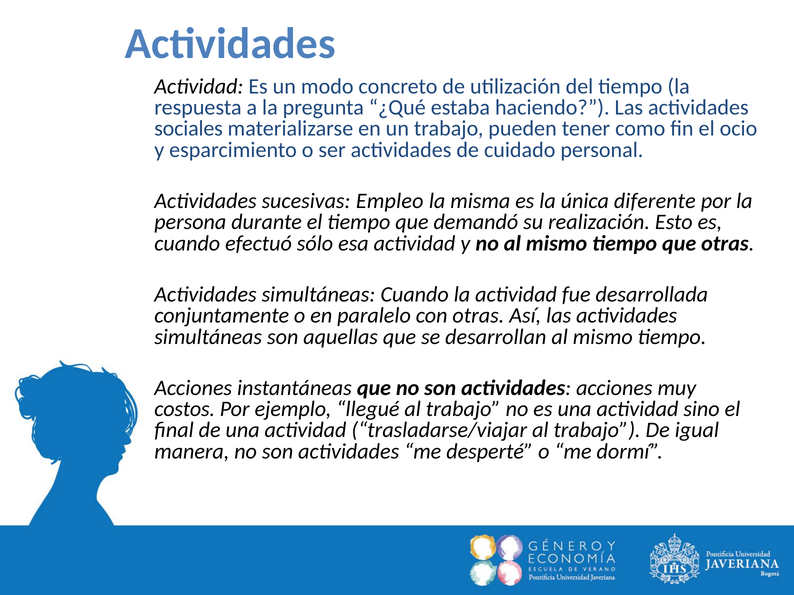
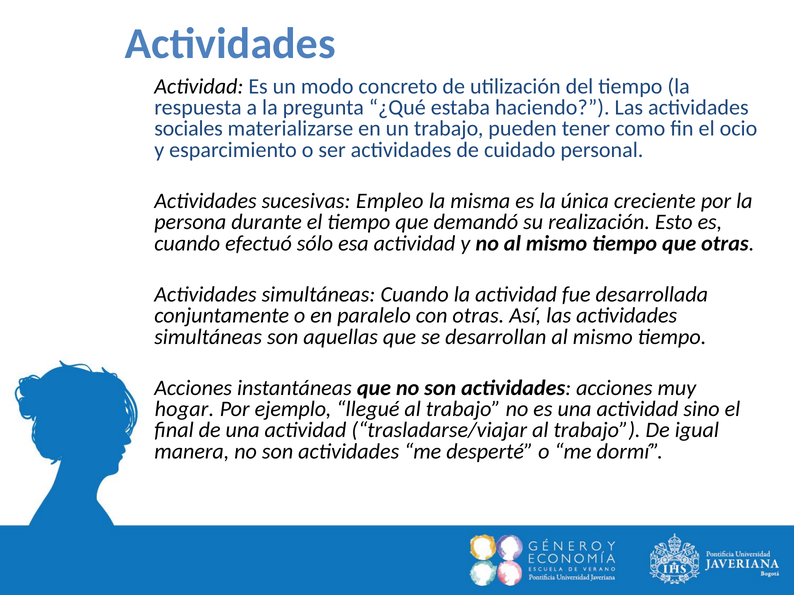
diferente: diferente -> creciente
costos: costos -> hogar
